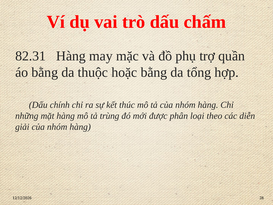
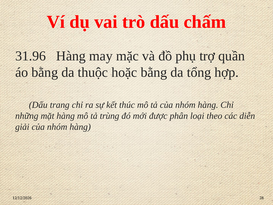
82.31: 82.31 -> 31.96
chính: chính -> trang
